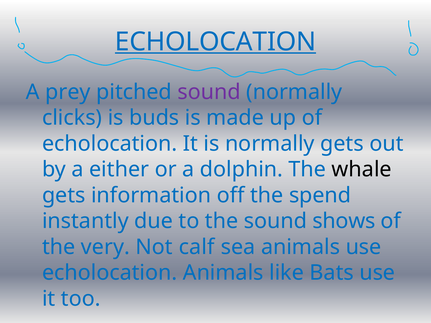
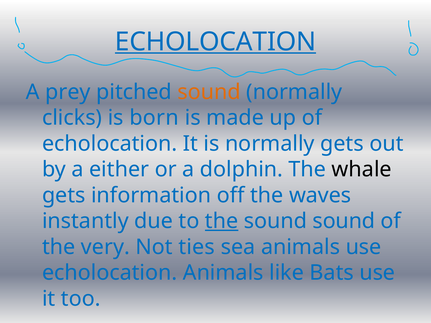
sound at (209, 92) colour: purple -> orange
buds: buds -> born
spend: spend -> waves
the at (222, 221) underline: none -> present
sound shows: shows -> sound
calf: calf -> ties
